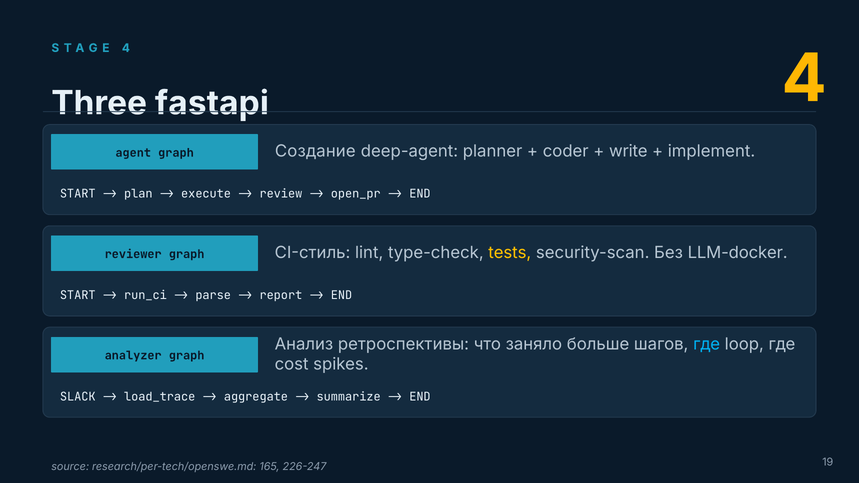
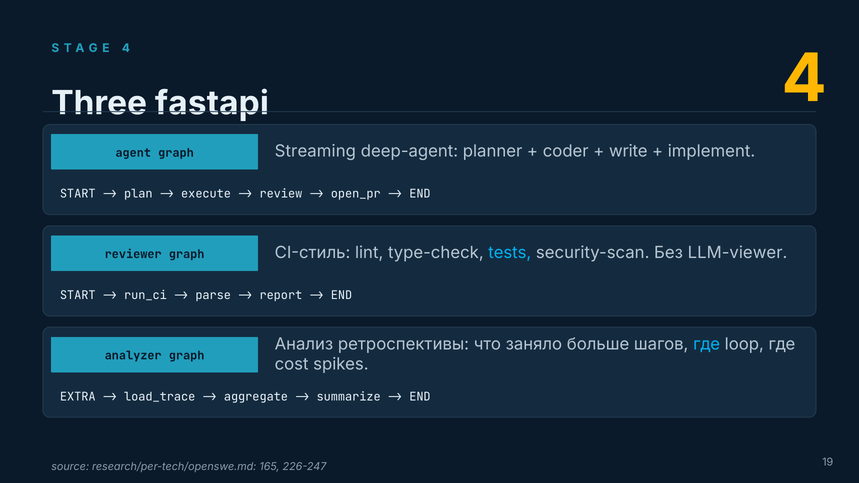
Создание: Создание -> Streaming
tests colour: yellow -> light blue
LLM-docker: LLM-docker -> LLM-viewer
SLACK: SLACK -> EXTRA
